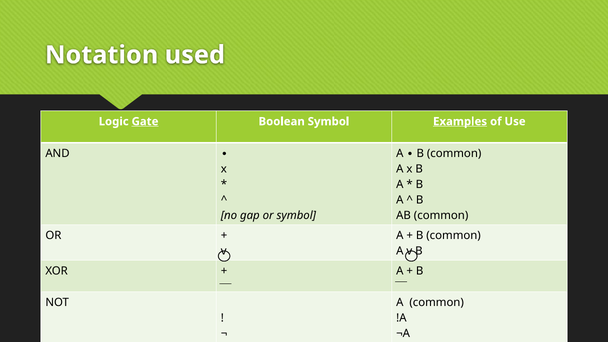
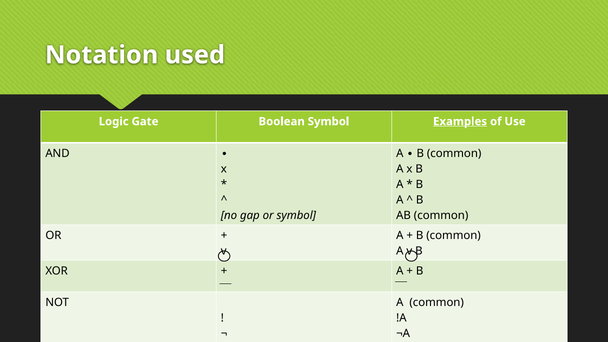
Gate underline: present -> none
